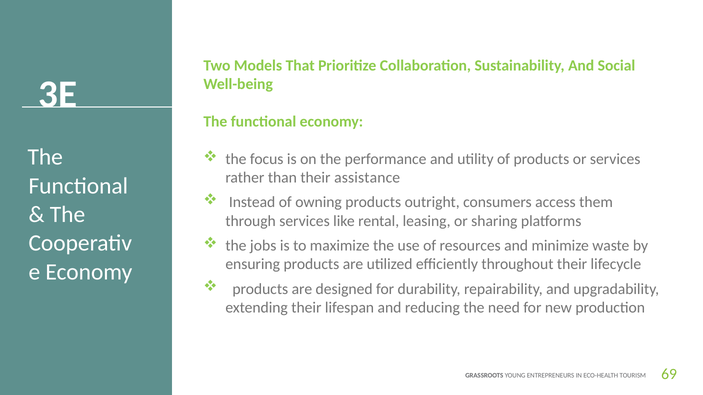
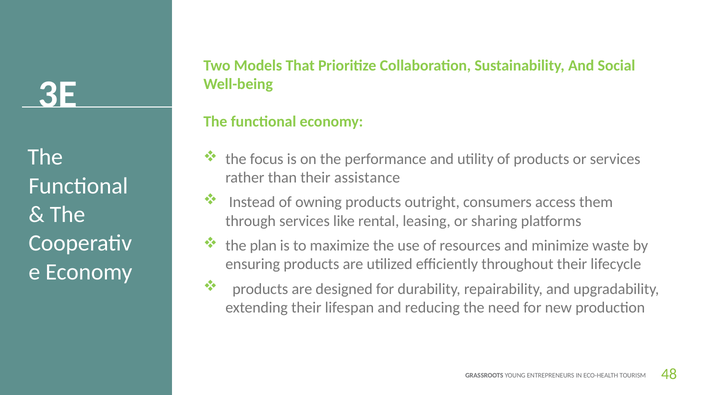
jobs: jobs -> plan
69: 69 -> 48
